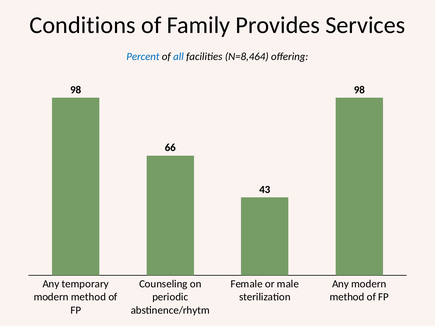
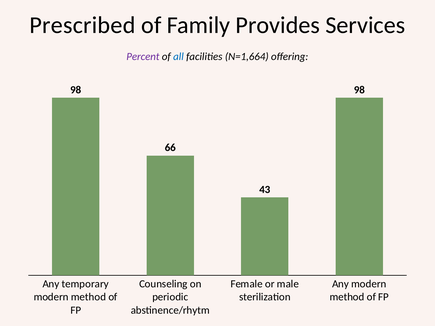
Conditions: Conditions -> Prescribed
Percent colour: blue -> purple
N=8,464: N=8,464 -> N=1,664
